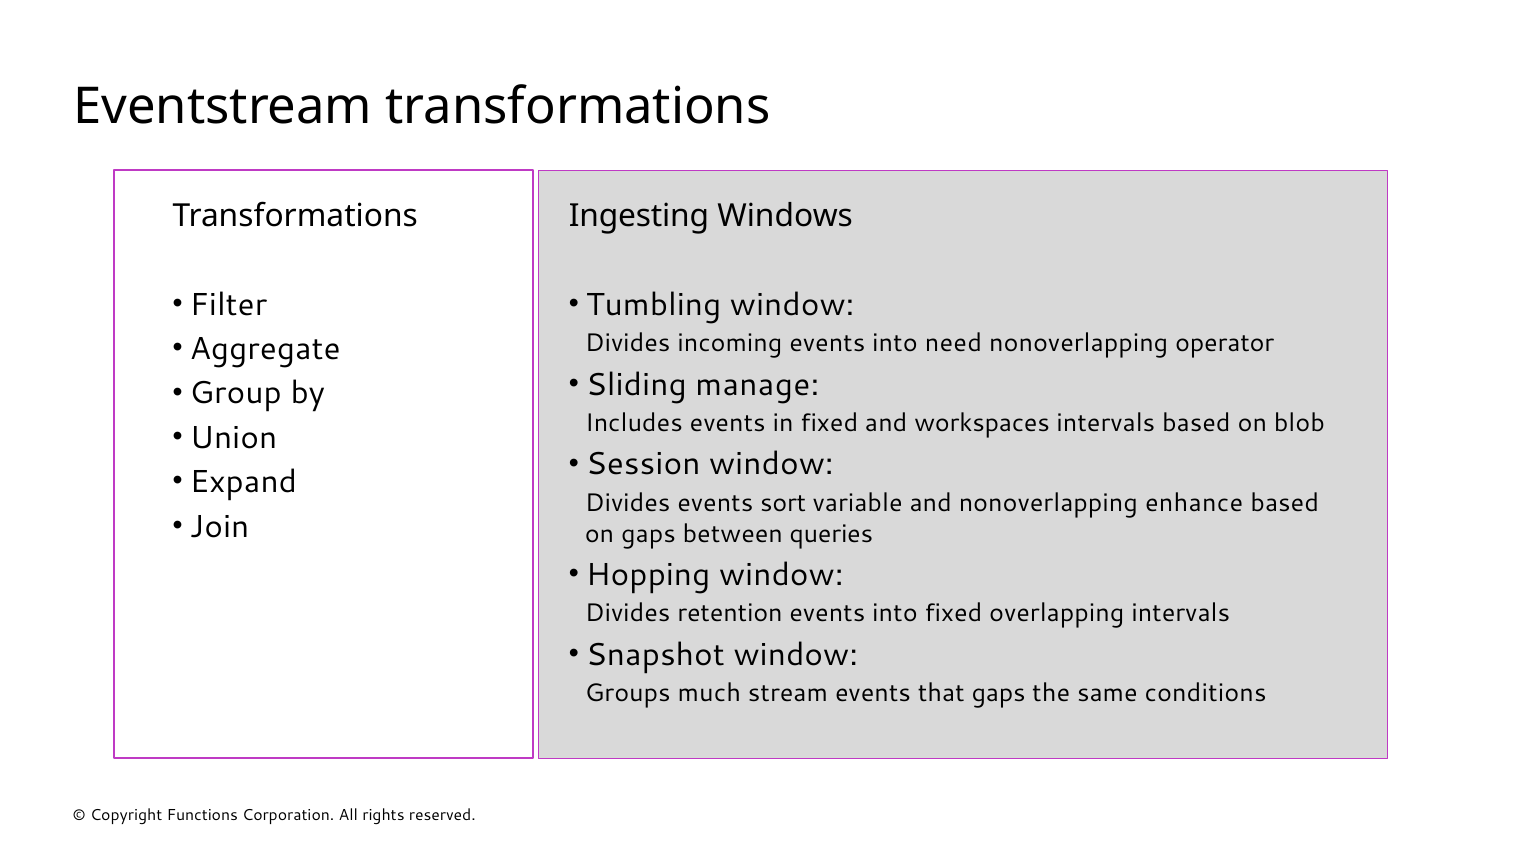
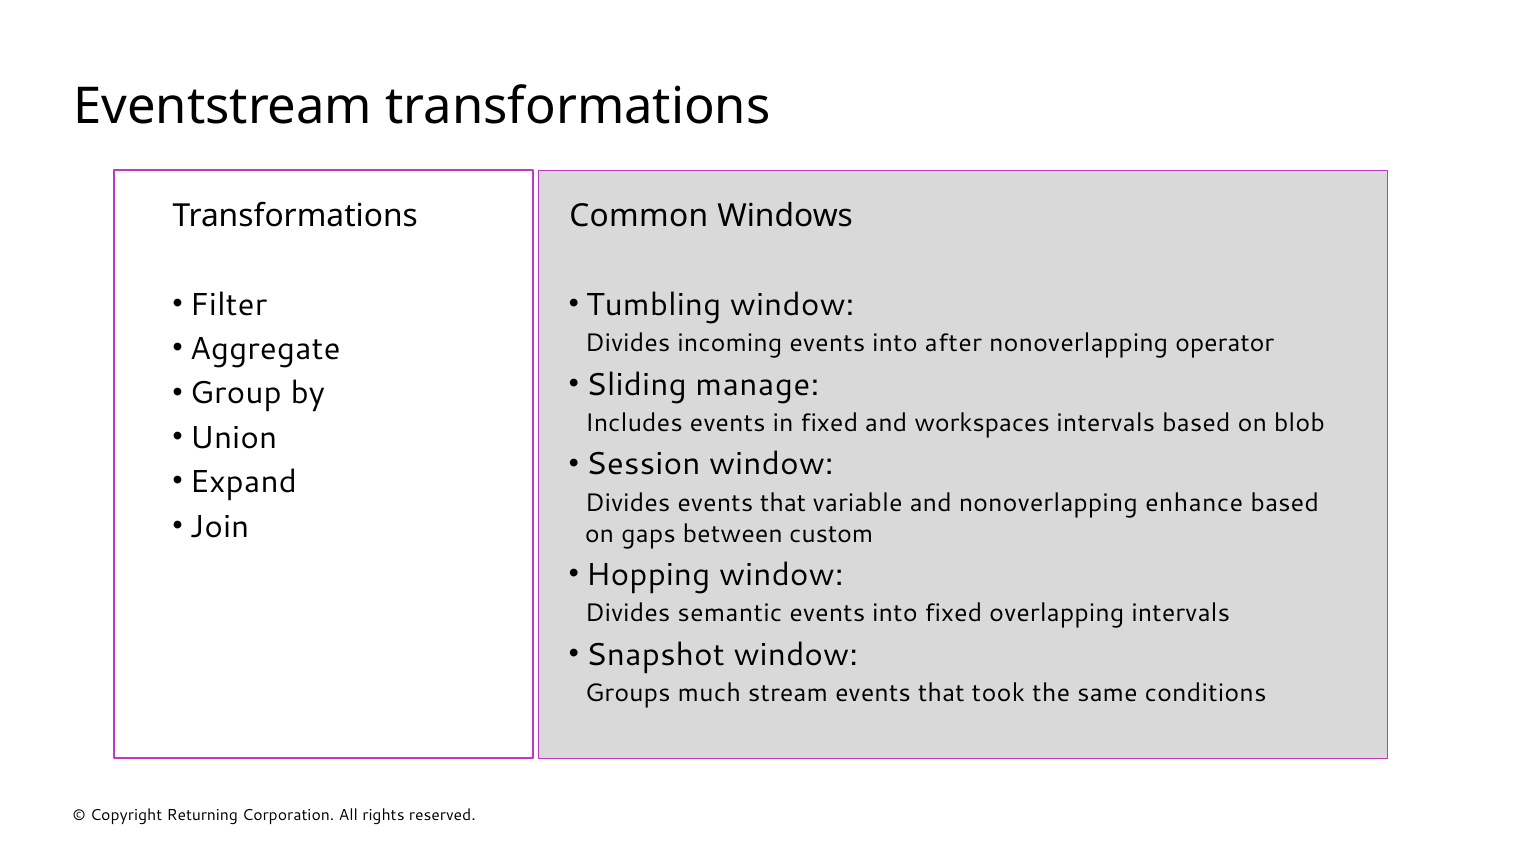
Ingesting: Ingesting -> Common
need: need -> after
Divides events sort: sort -> that
queries: queries -> custom
retention: retention -> semantic
that gaps: gaps -> took
Functions: Functions -> Returning
